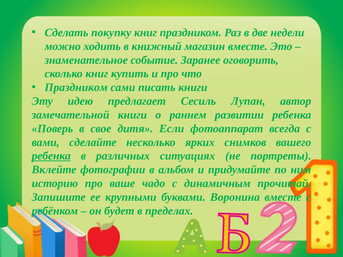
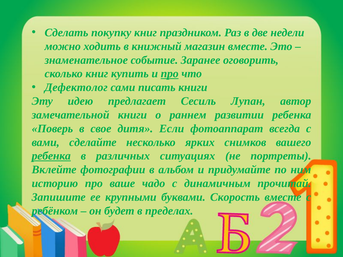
про at (170, 74) underline: none -> present
Праздником at (76, 87): Праздником -> Дефектолог
Воронина: Воронина -> Скорость
